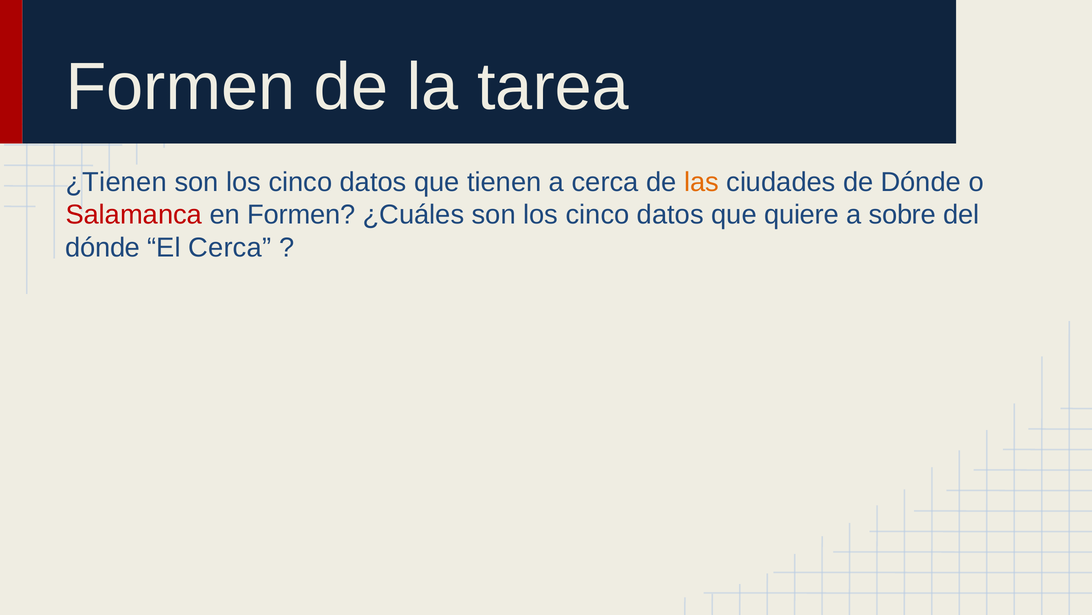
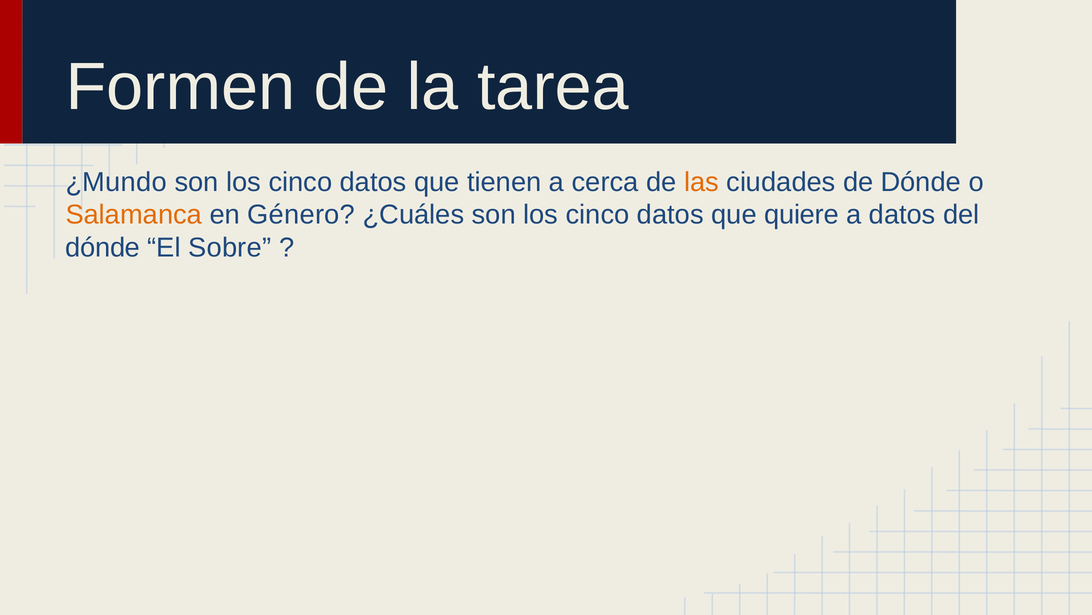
¿Tienen: ¿Tienen -> ¿Mundo
Salamanca colour: red -> orange
en Formen: Formen -> Género
a sobre: sobre -> datos
El Cerca: Cerca -> Sobre
